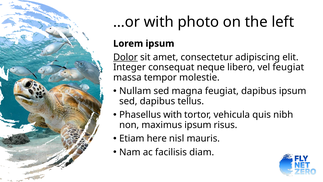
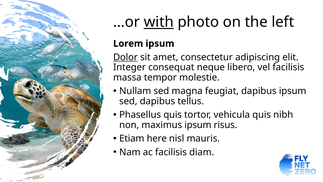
with at (159, 22) underline: none -> present
vel feugiat: feugiat -> facilisis
Phasellus with: with -> quis
